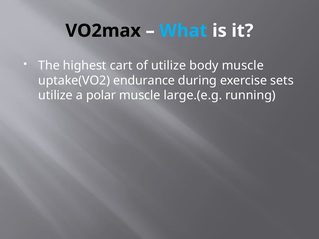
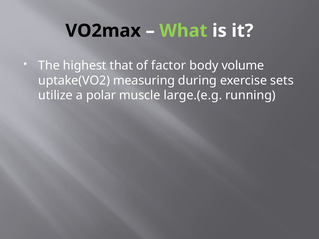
What colour: light blue -> light green
cart: cart -> that
of utilize: utilize -> factor
body muscle: muscle -> volume
endurance: endurance -> measuring
